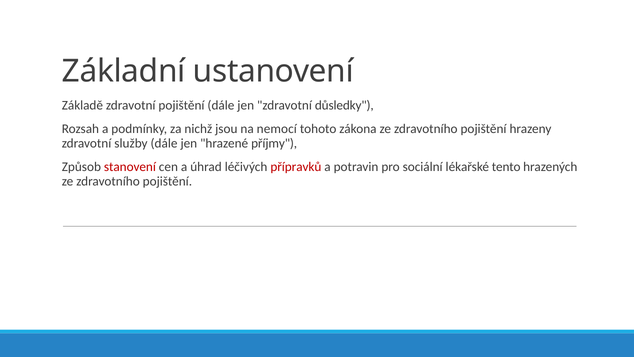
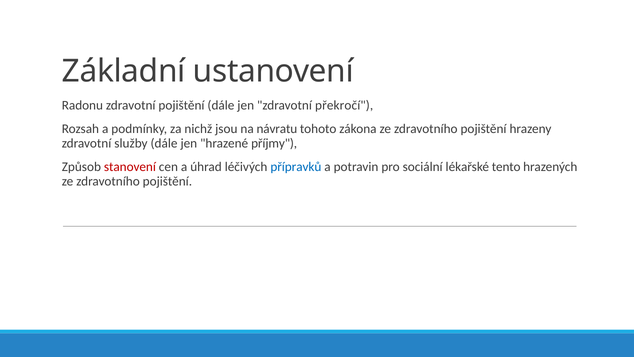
Základě: Základě -> Radonu
důsledky: důsledky -> překročí
nemocí: nemocí -> návratu
přípravků colour: red -> blue
